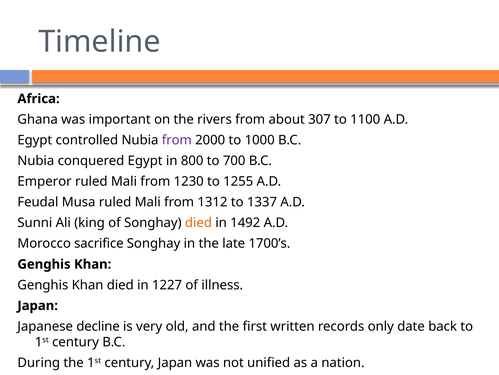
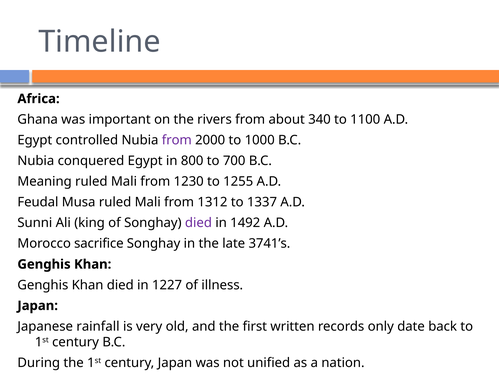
307: 307 -> 340
Emperor: Emperor -> Meaning
died at (198, 222) colour: orange -> purple
1700’s: 1700’s -> 3741’s
decline: decline -> rainfall
